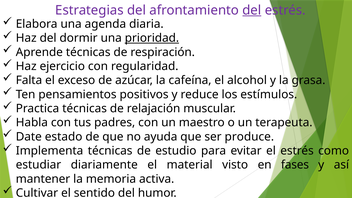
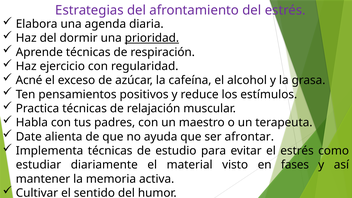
del at (252, 10) underline: present -> none
Falta: Falta -> Acné
estado: estado -> alienta
produce: produce -> afrontar
